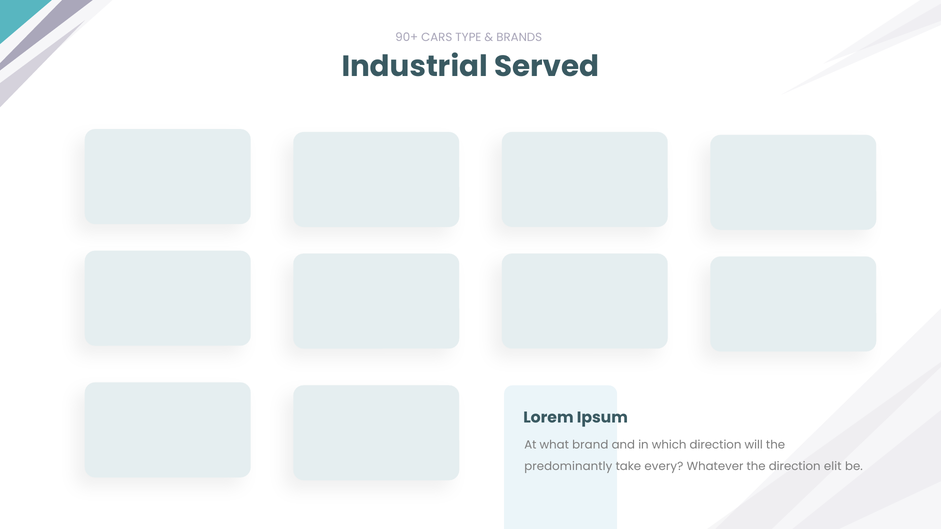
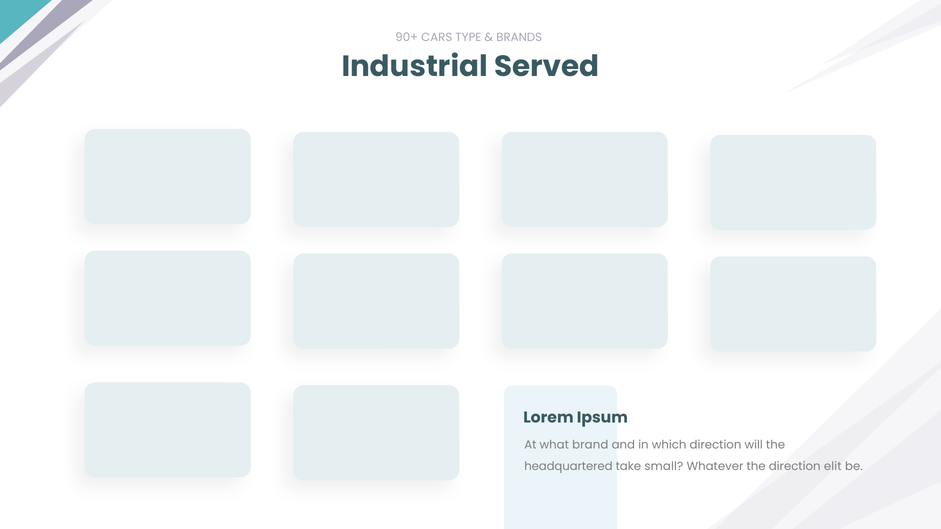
predominantly: predominantly -> headquartered
every: every -> small
